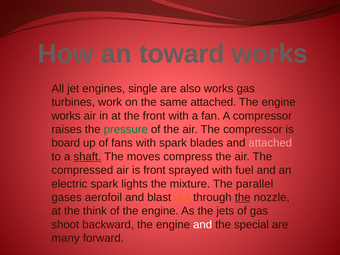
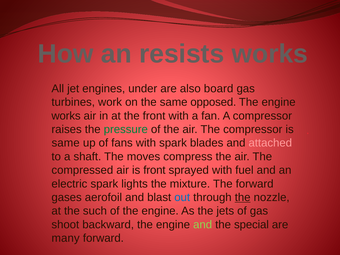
toward: toward -> resists
single: single -> under
also works: works -> board
same attached: attached -> opposed
board at (66, 143): board -> same
shaft underline: present -> none
The parallel: parallel -> forward
out colour: orange -> blue
think: think -> such
and at (203, 225) colour: white -> light green
